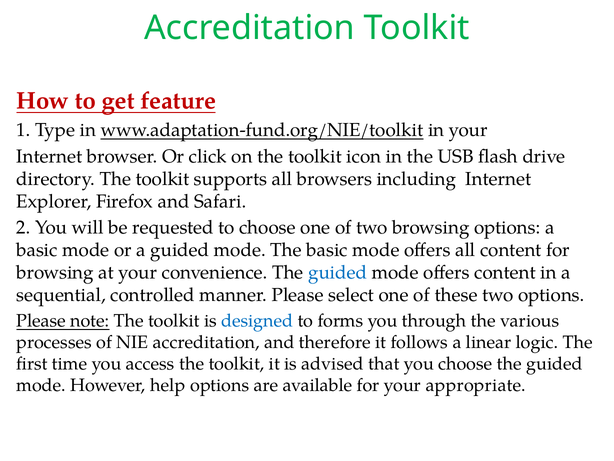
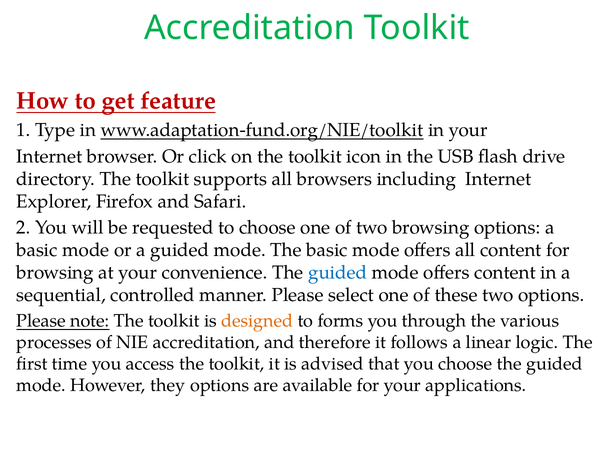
designed colour: blue -> orange
help: help -> they
appropriate: appropriate -> applications
